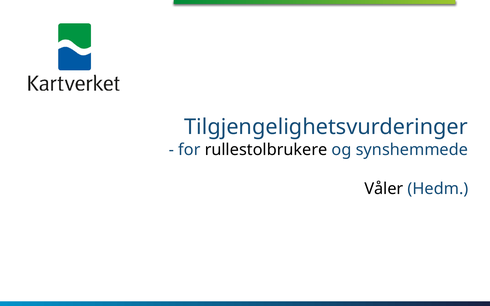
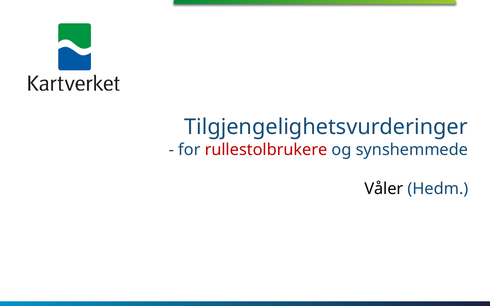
rullestolbrukere colour: black -> red
